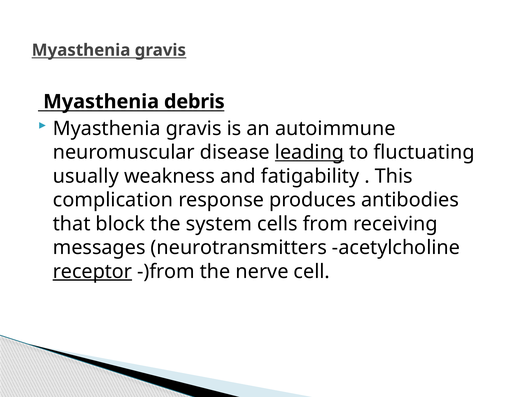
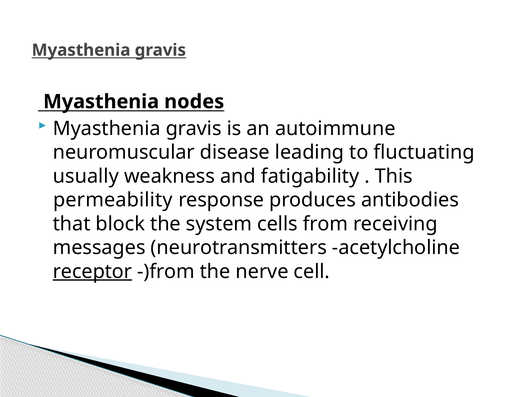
debris: debris -> nodes
leading underline: present -> none
complication: complication -> permeability
